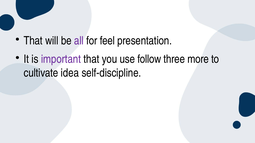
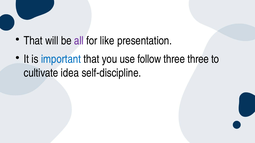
feel: feel -> like
important colour: purple -> blue
three more: more -> three
